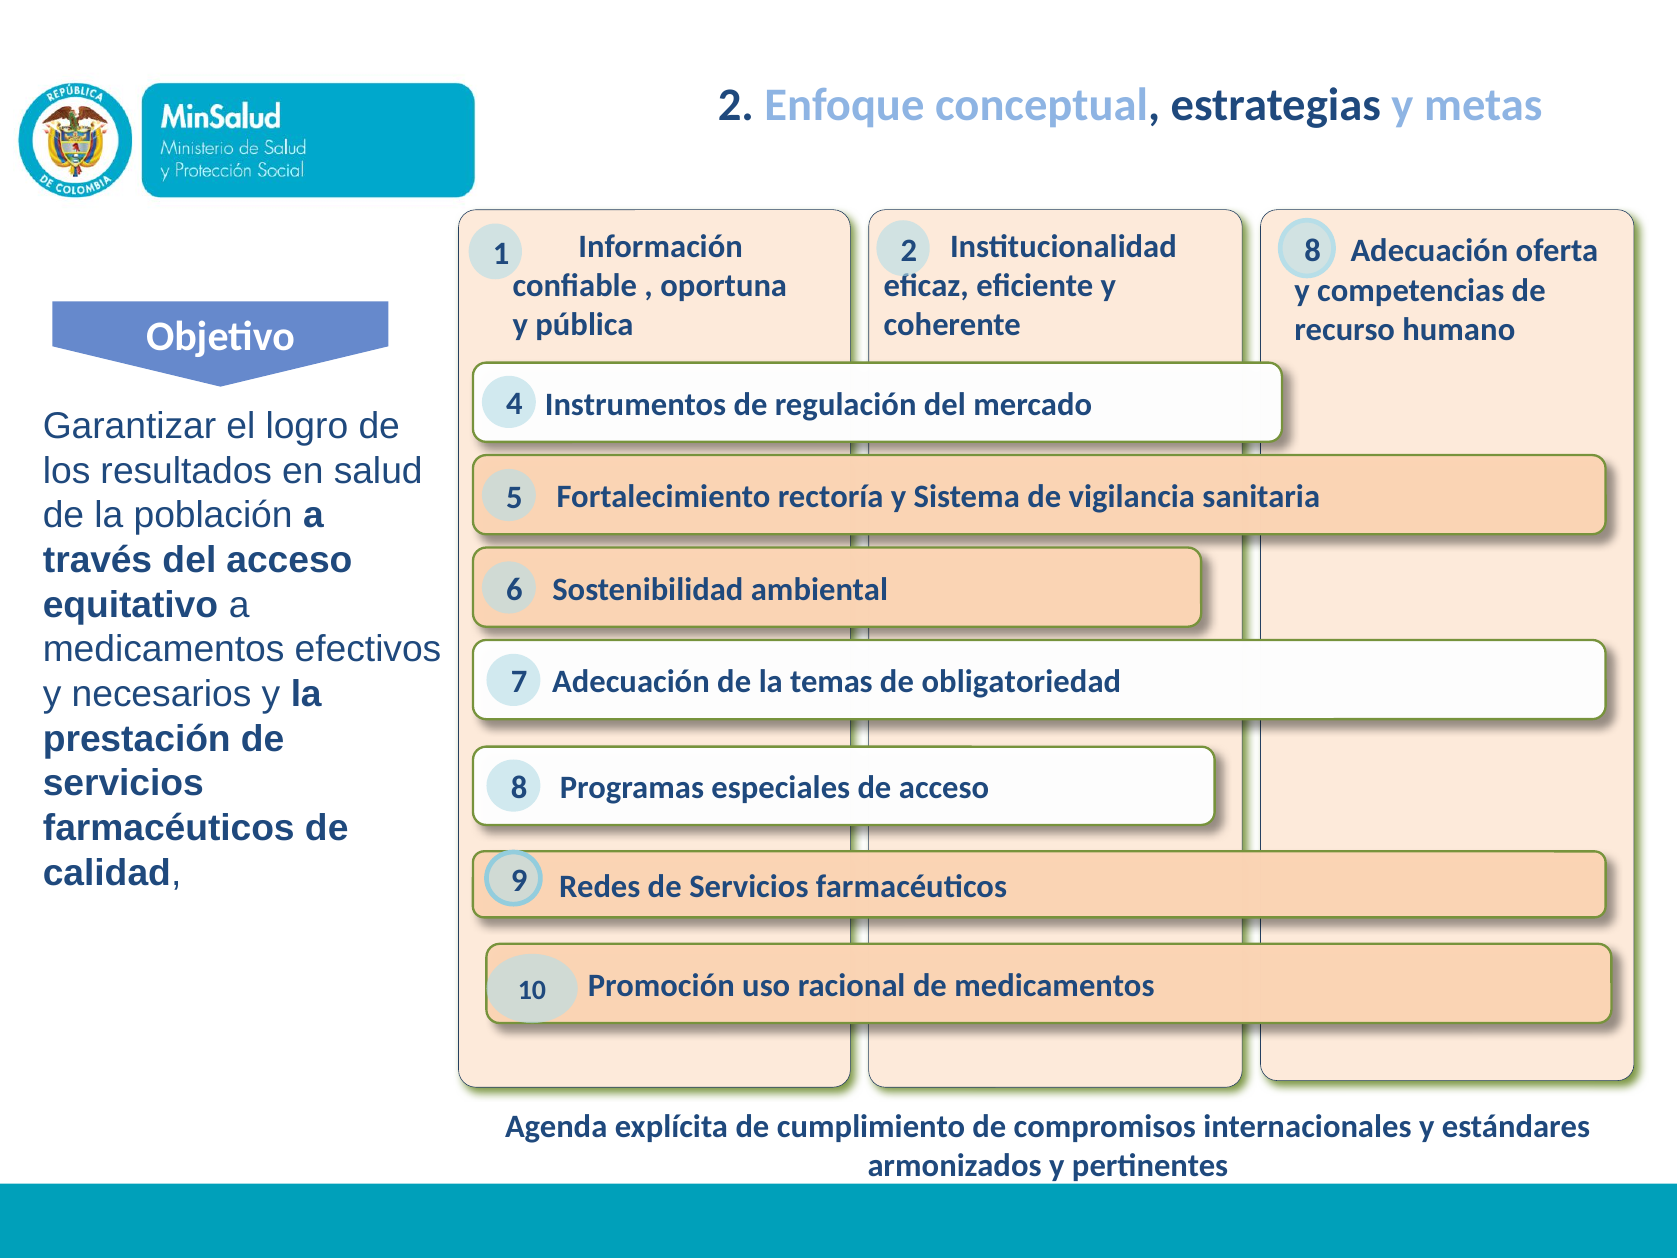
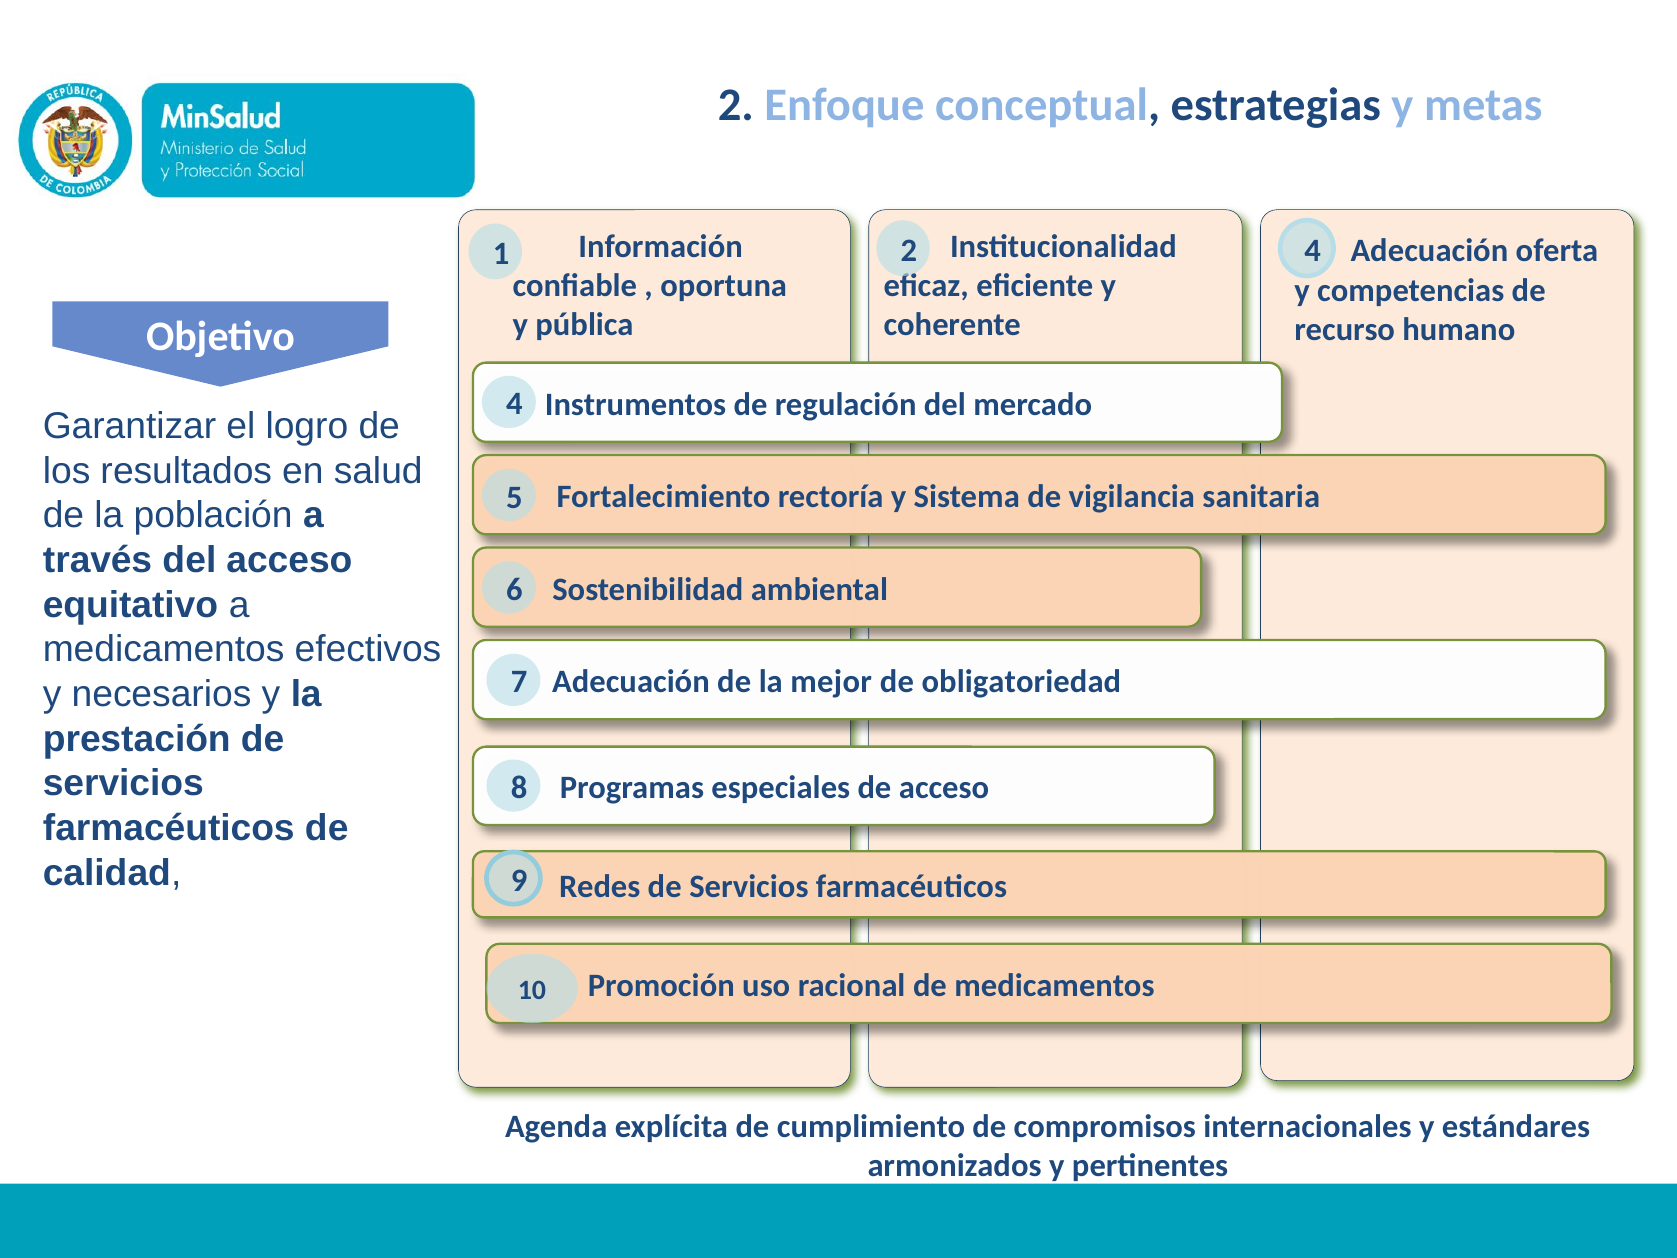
2 8: 8 -> 4
temas: temas -> mejor
